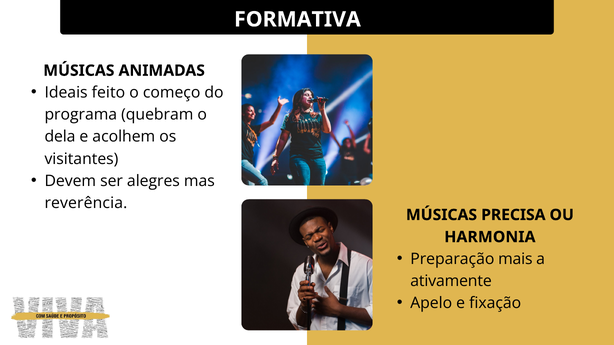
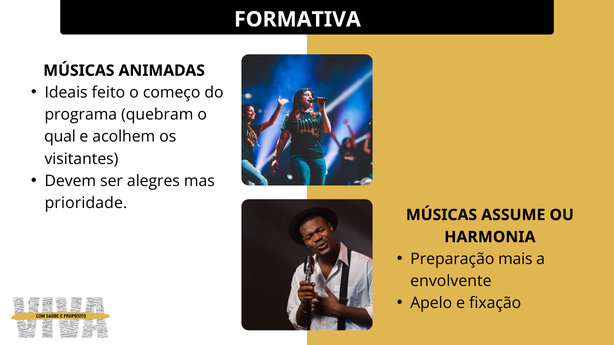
dela: dela -> qual
reverência: reverência -> prioridade
PRECISA: PRECISA -> ASSUME
ativamente: ativamente -> envolvente
